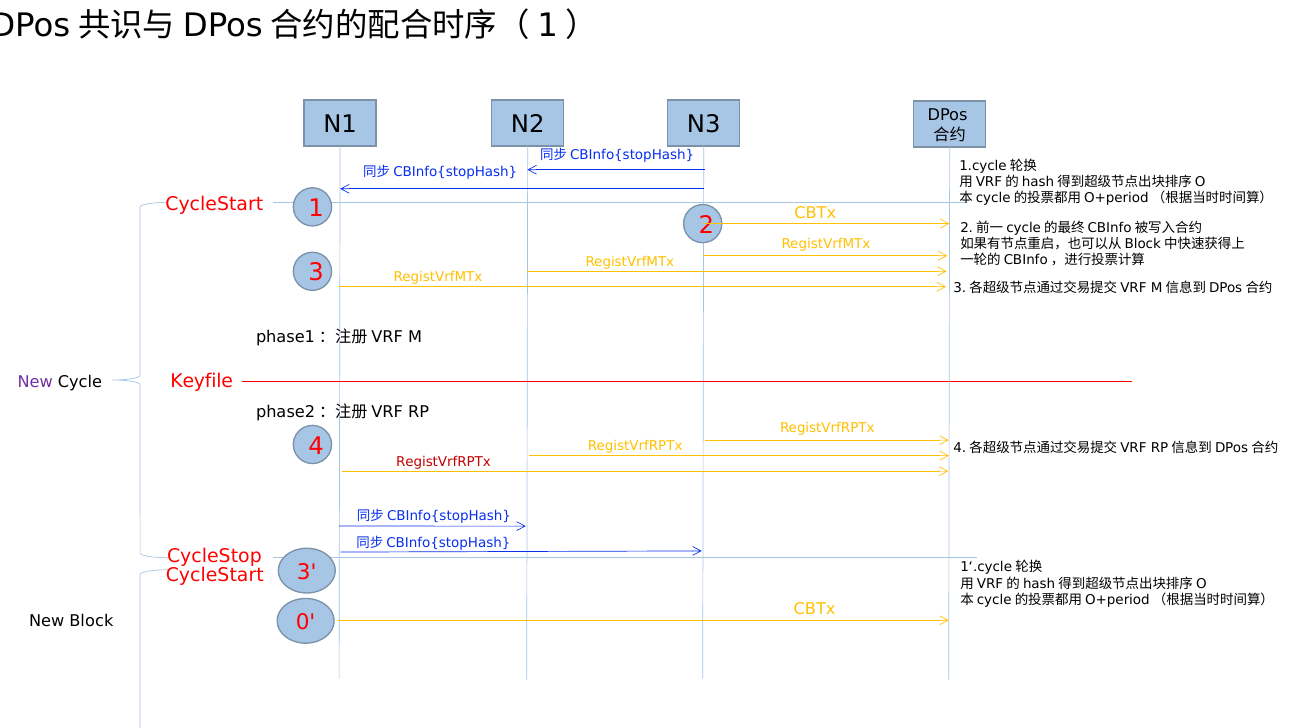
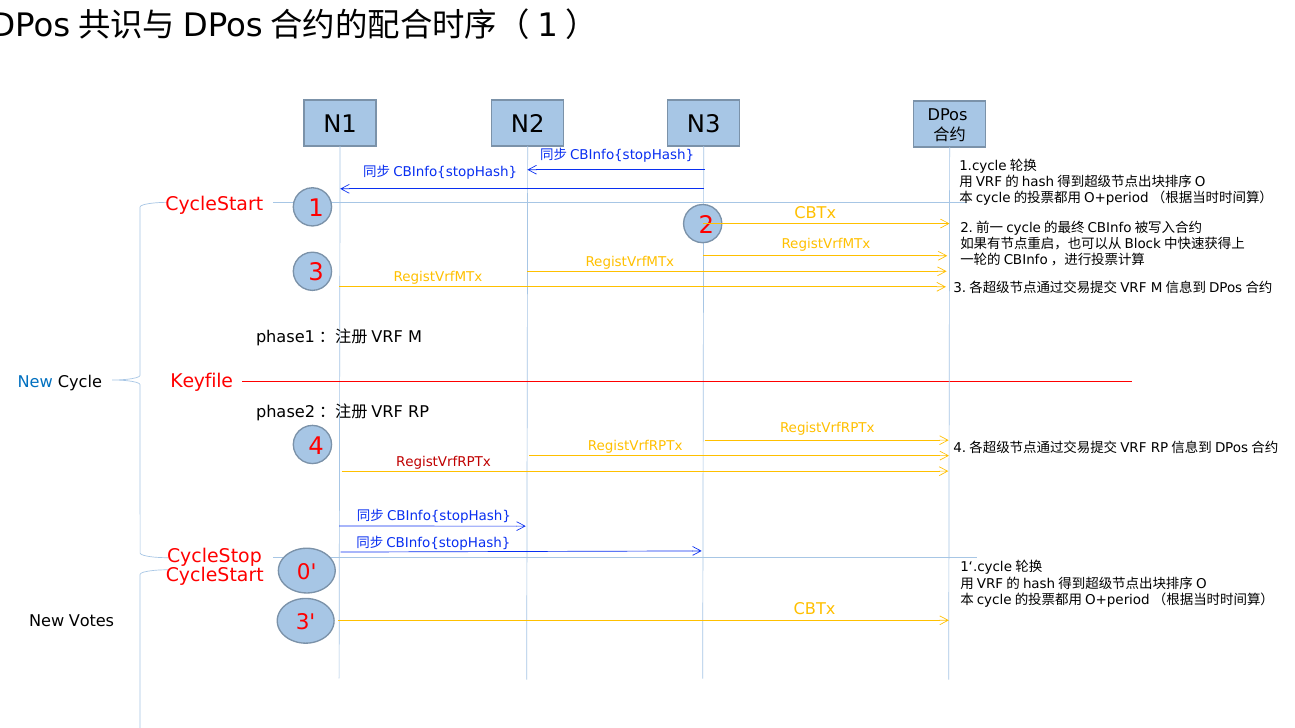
New at (35, 383) colour: purple -> blue
3 at (307, 572): 3 -> 0
0 at (306, 623): 0 -> 3
Block: Block -> Votes
